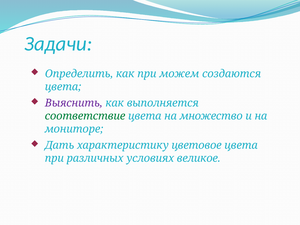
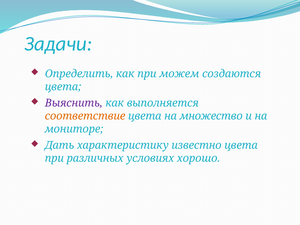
соответствие colour: green -> orange
цветовое: цветовое -> известно
великое: великое -> хорошо
